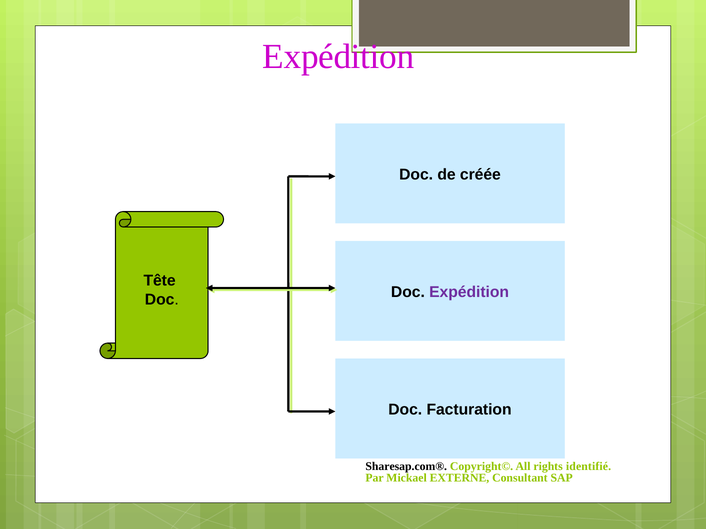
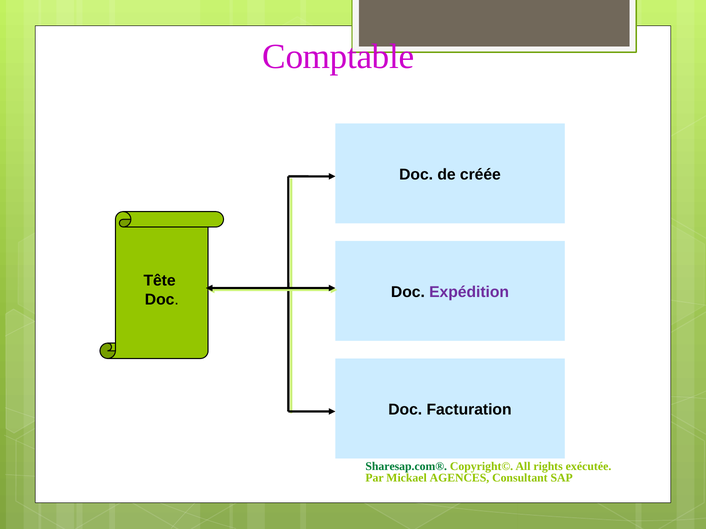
Expédition at (338, 57): Expédition -> Comptable
Sharesap.com® colour: black -> green
identifié: identifié -> exécutée
EXTERNE: EXTERNE -> AGENCES
